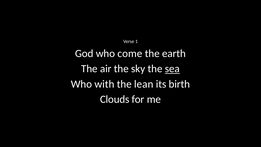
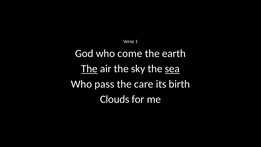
The at (89, 69) underline: none -> present
with: with -> pass
lean: lean -> care
